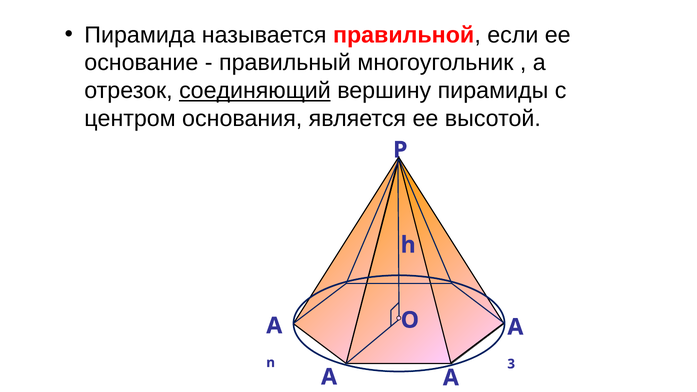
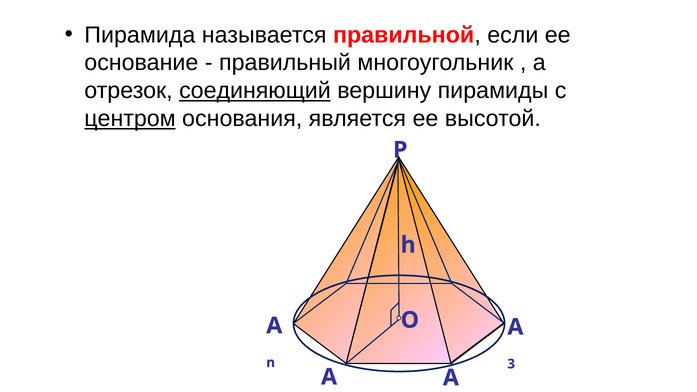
центром underline: none -> present
